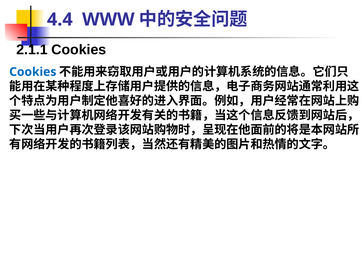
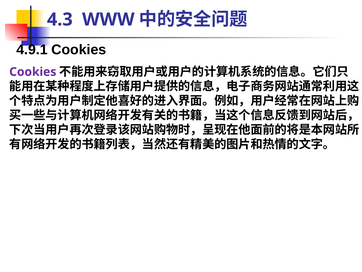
4.4: 4.4 -> 4.3
2.1.1: 2.1.1 -> 4.9.1
Cookies at (33, 72) colour: blue -> purple
